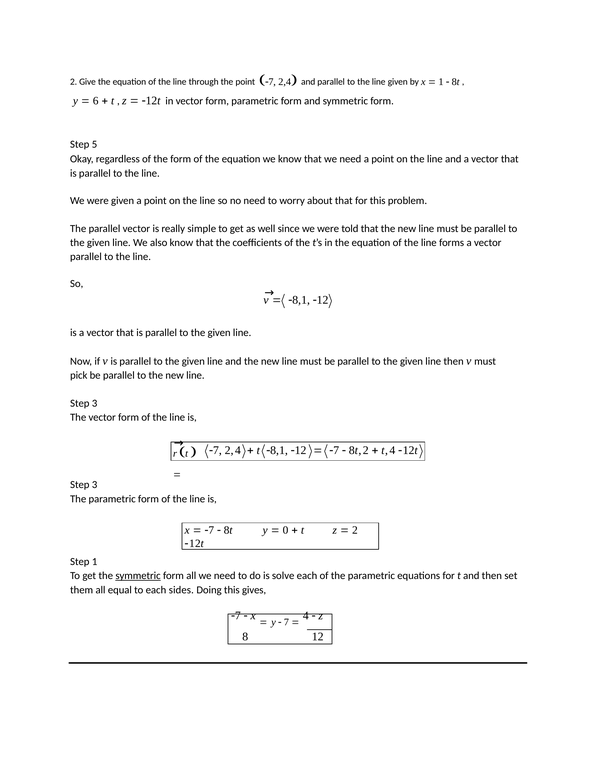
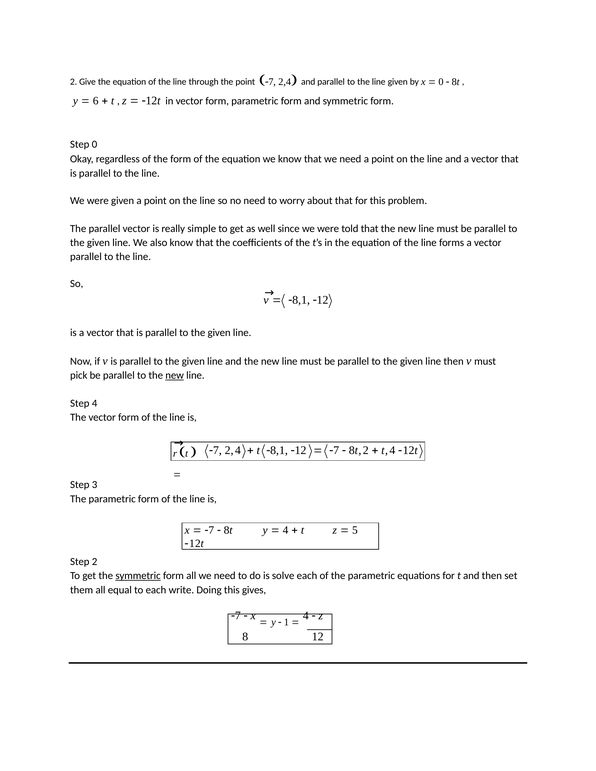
1 at (441, 82): 1 -> 0
Step 5: 5 -> 0
new at (175, 375) underline: none -> present
3 at (95, 403): 3 -> 4
0 at (286, 530): 0 -> 4
2 at (355, 530): 2 -> 5
Step 1: 1 -> 2
sides: sides -> write
7: 7 -> 1
